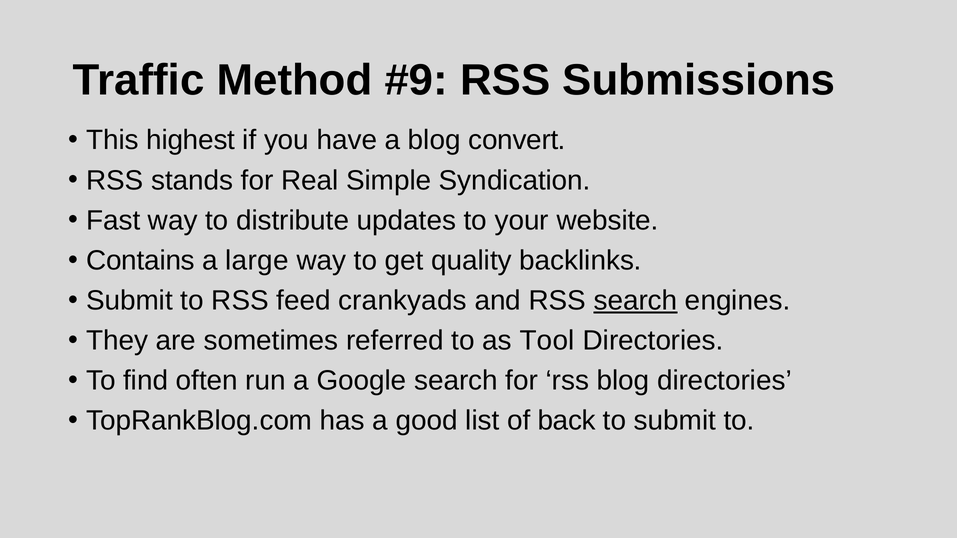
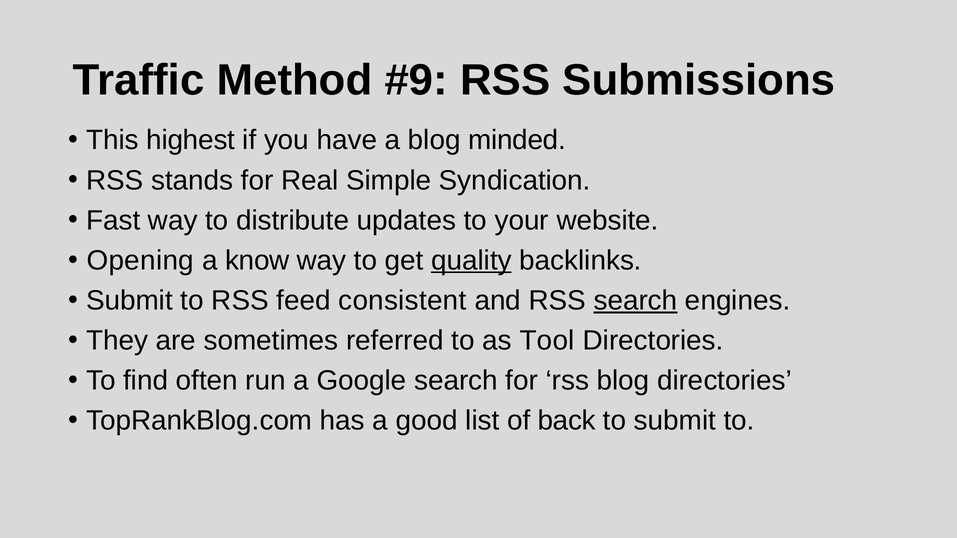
convert: convert -> minded
Contains: Contains -> Opening
large: large -> know
quality underline: none -> present
crankyads: crankyads -> consistent
